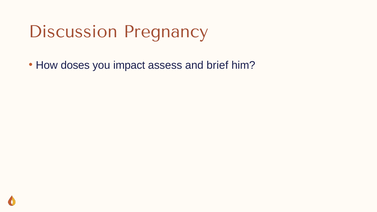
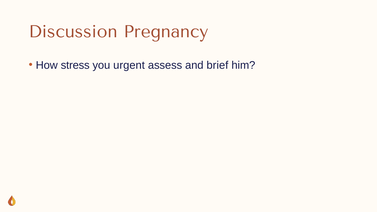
doses: doses -> stress
impact: impact -> urgent
